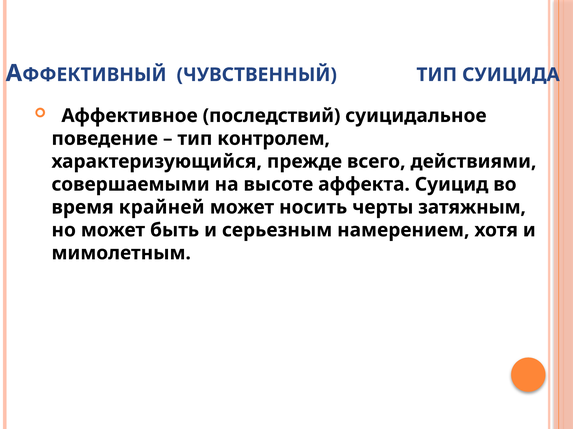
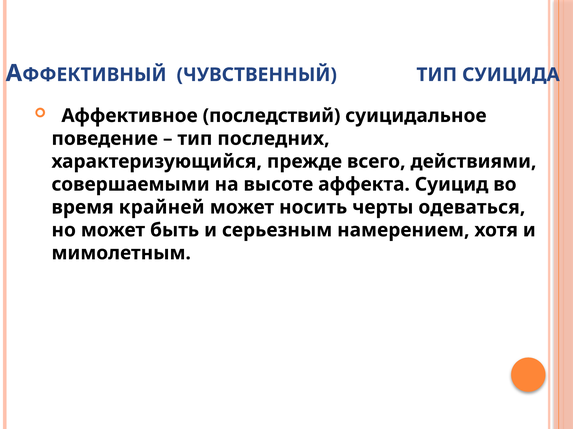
контролем: контролем -> последних
затяжным: затяжным -> одеваться
